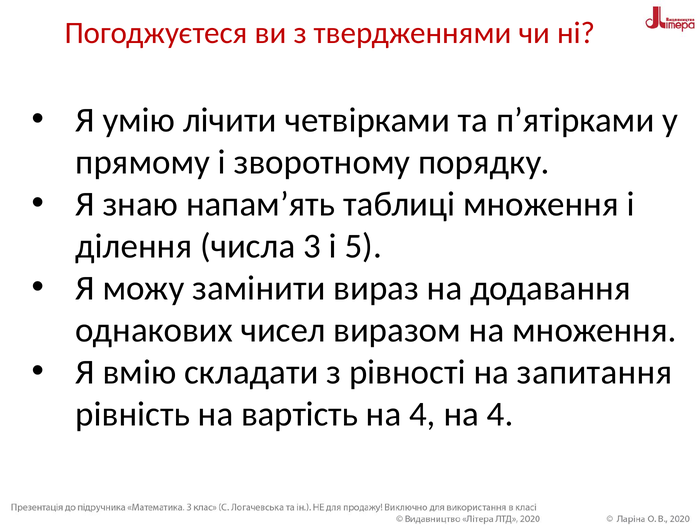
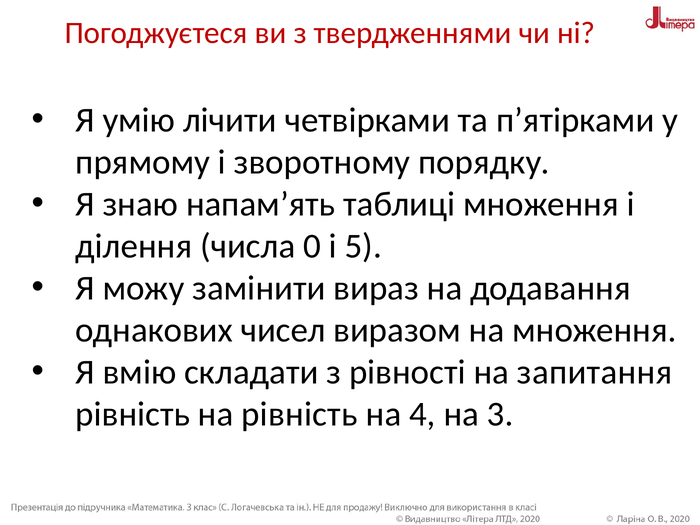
3: 3 -> 0
на вартість: вартість -> рівність
4 на 4: 4 -> 3
